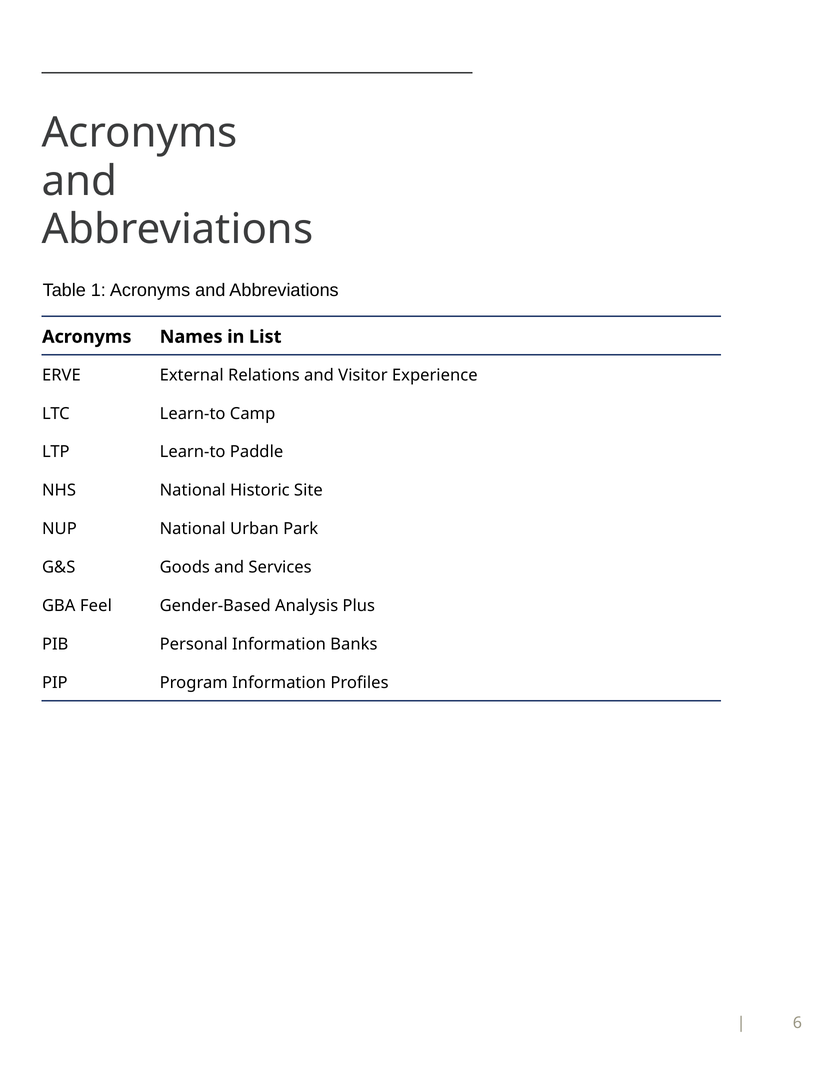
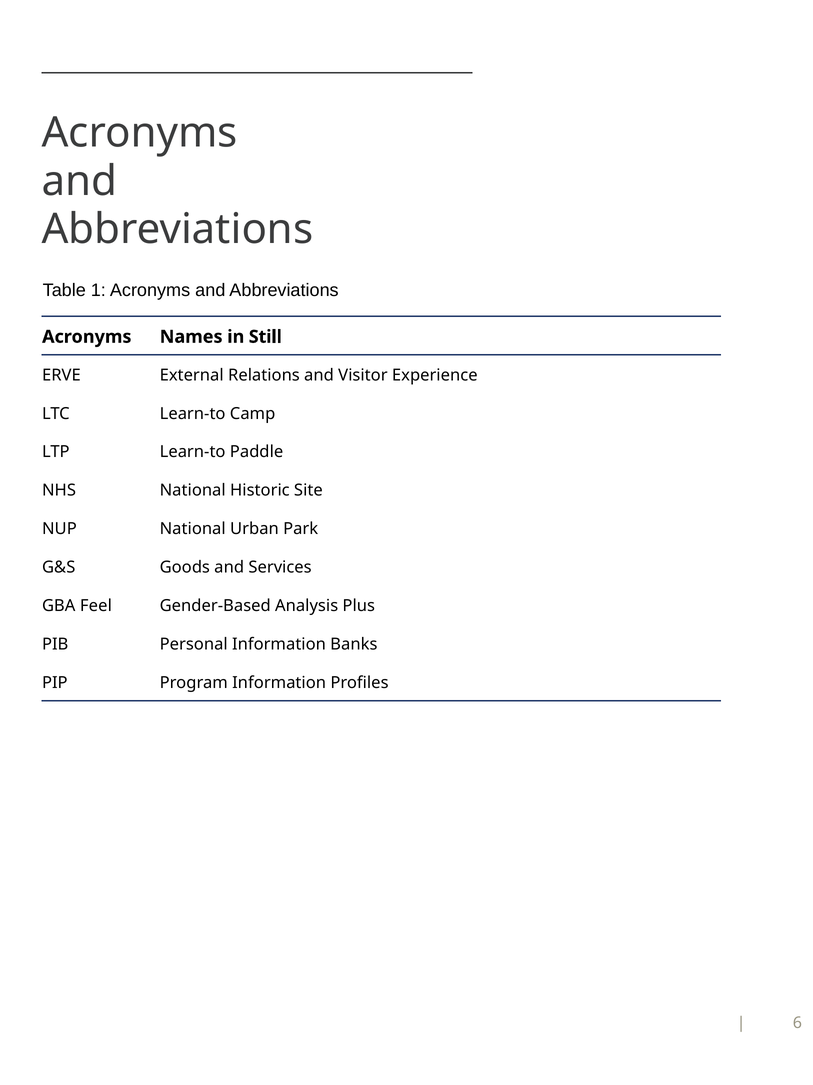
List: List -> Still
